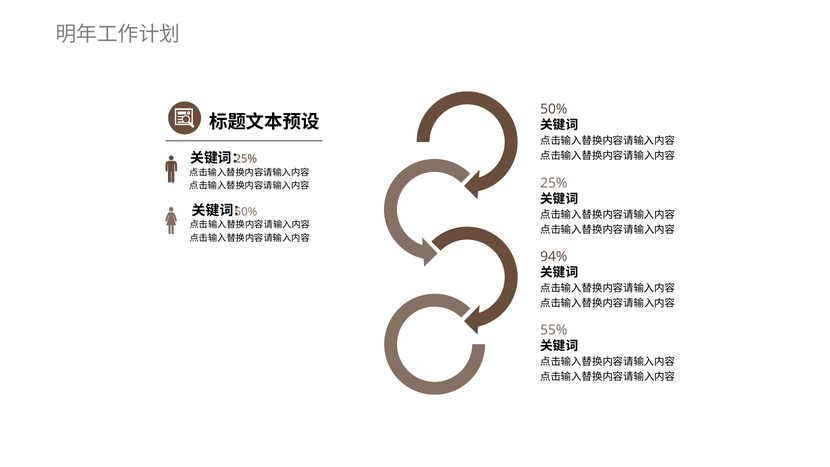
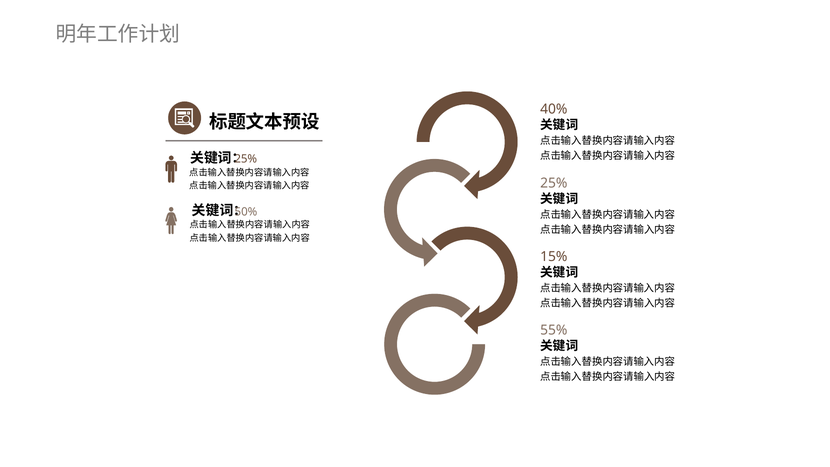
50% at (554, 109): 50% -> 40%
94%: 94% -> 15%
